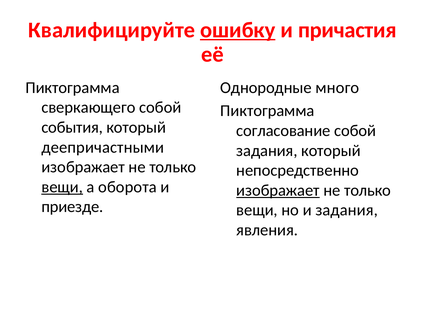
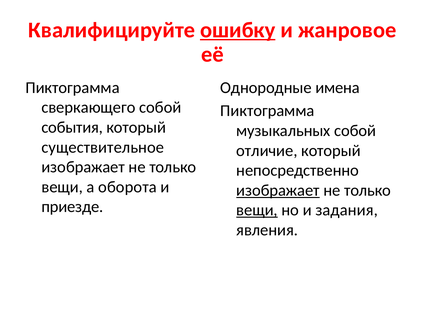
причастия: причастия -> жанровое
много: много -> имена
согласование: согласование -> музыкальных
деепричастными: деепричастными -> существительное
задания at (267, 150): задания -> отличие
вещи at (62, 187) underline: present -> none
вещи at (257, 210) underline: none -> present
